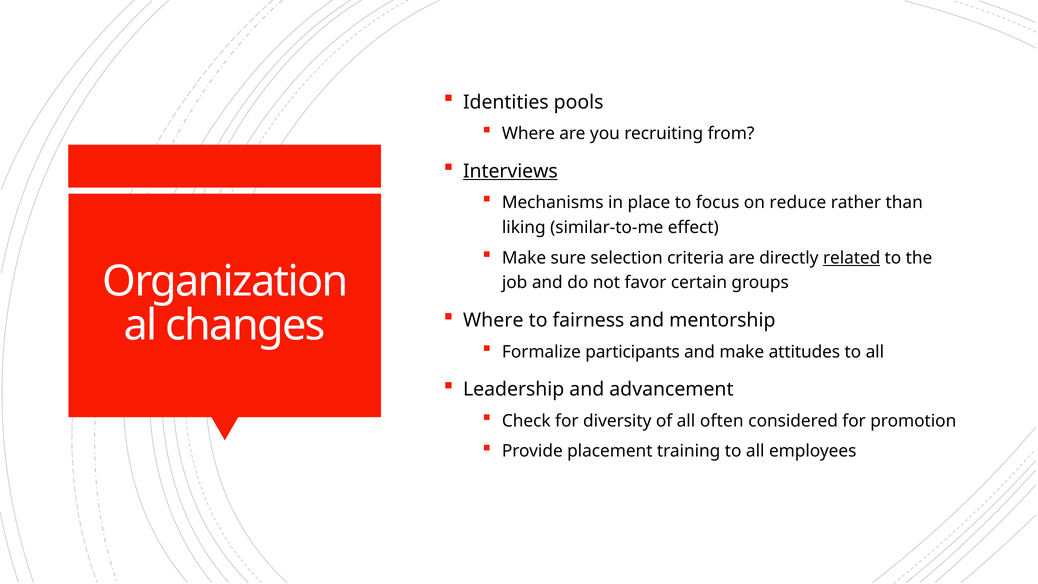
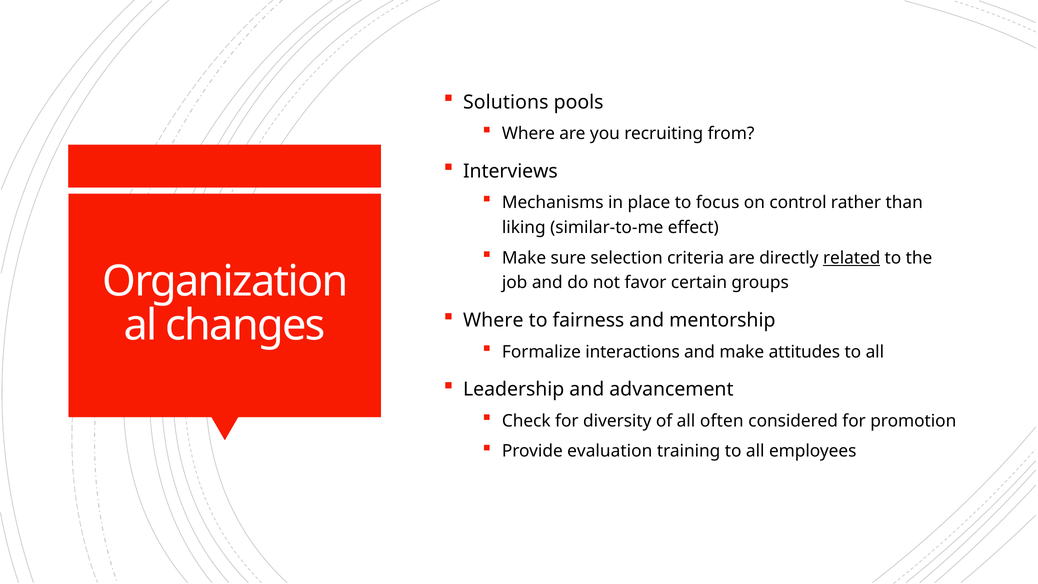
Identities: Identities -> Solutions
Interviews underline: present -> none
reduce: reduce -> control
participants: participants -> interactions
placement: placement -> evaluation
